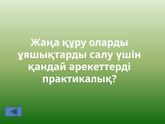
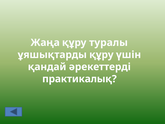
оларды: оларды -> туралы
ұяшықтарды салу: салу -> құру
